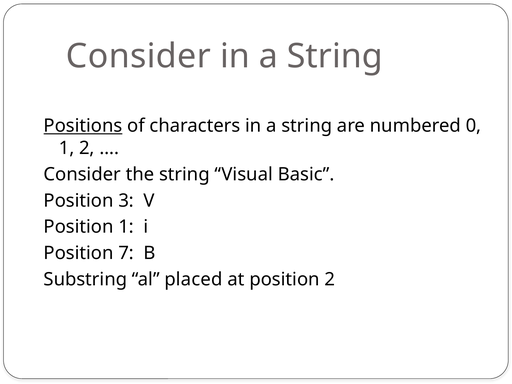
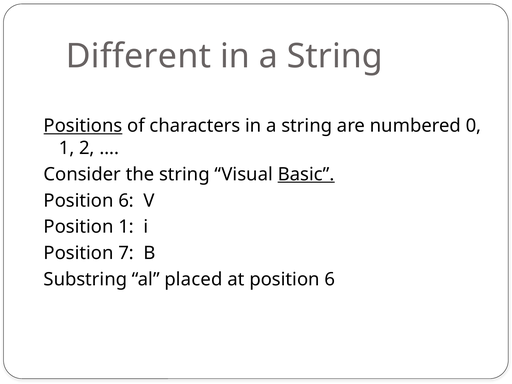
Consider at (138, 56): Consider -> Different
Basic underline: none -> present
3 at (126, 201): 3 -> 6
at position 2: 2 -> 6
